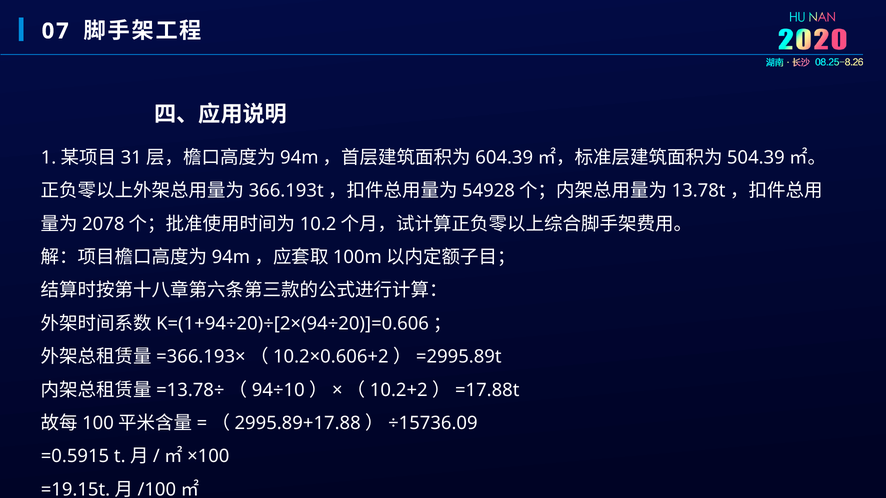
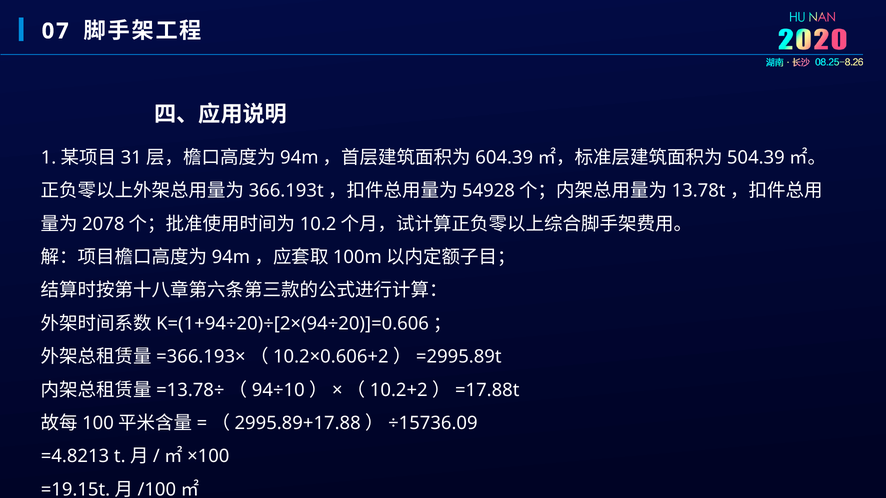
=0.5915: =0.5915 -> =4.8213
